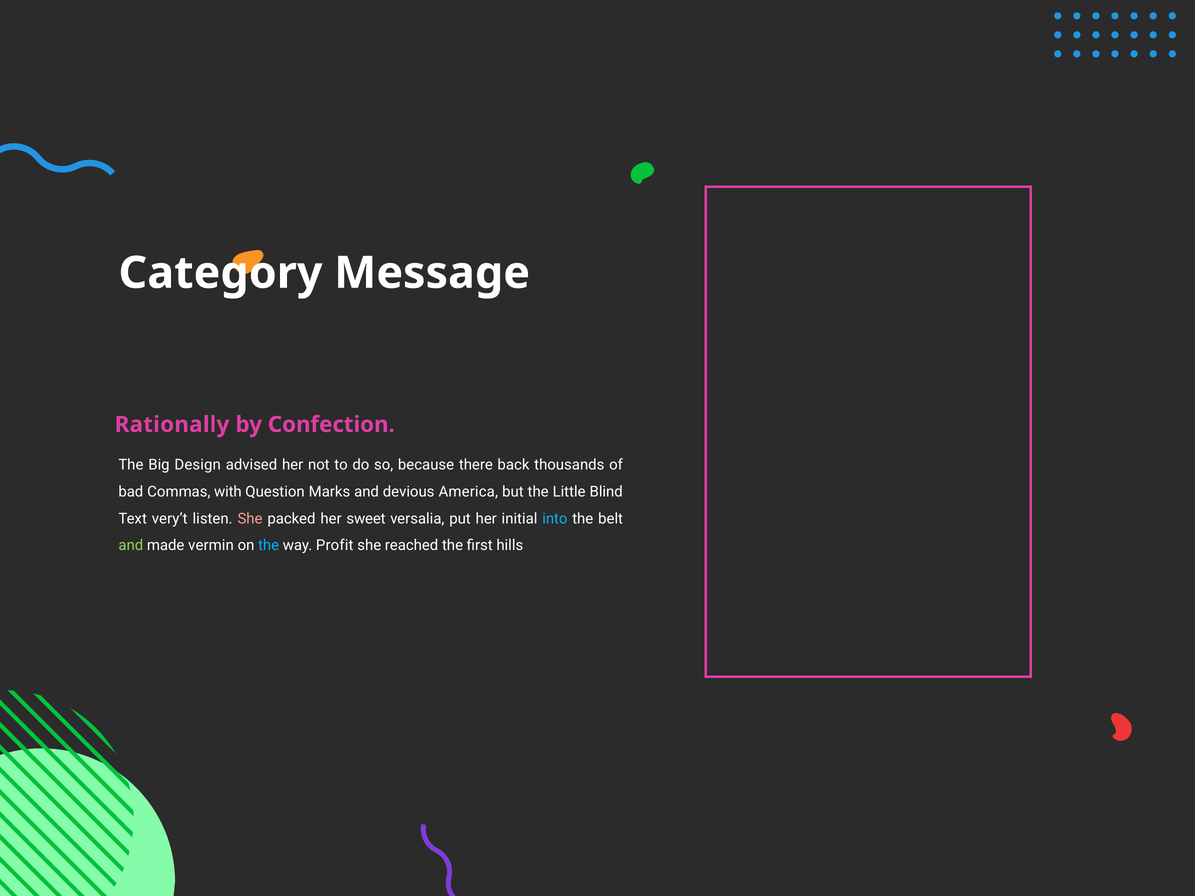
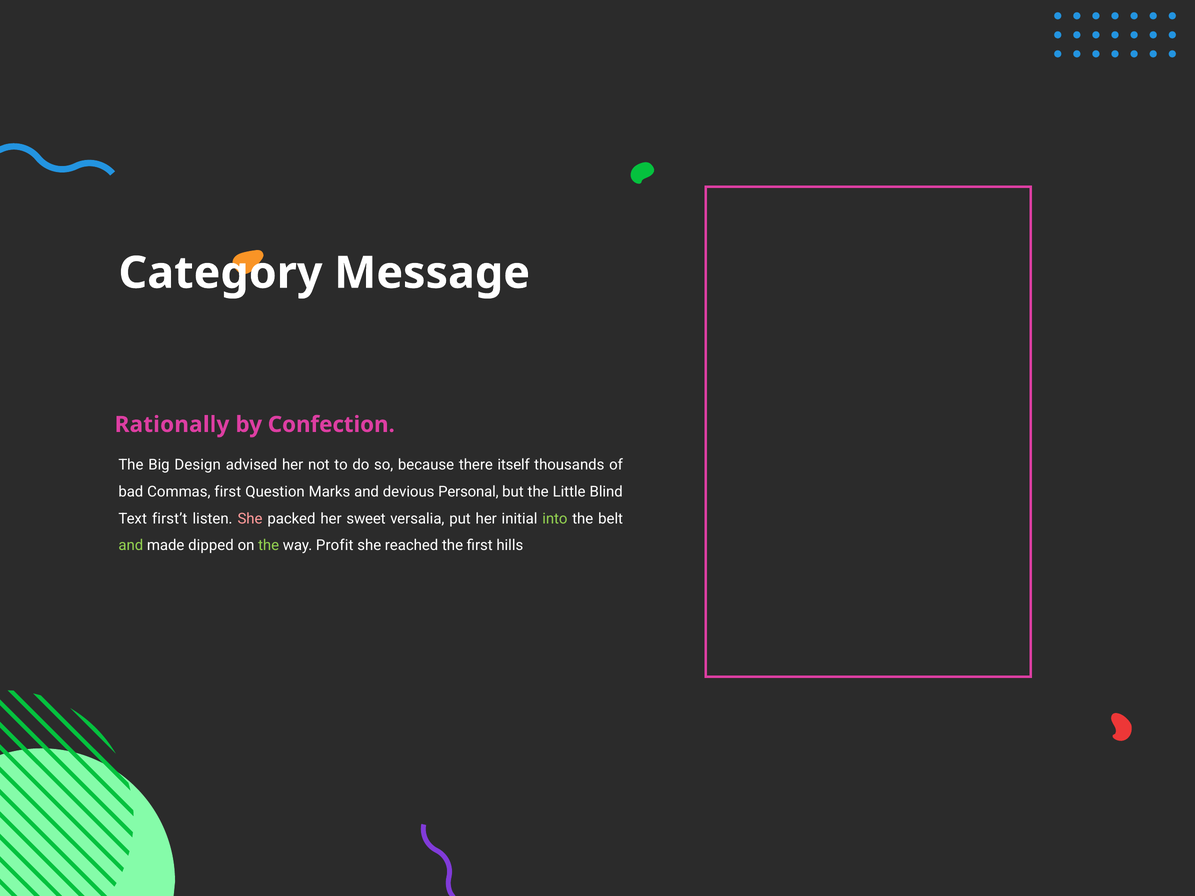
back: back -> itself
Commas with: with -> first
America: America -> Personal
very’t: very’t -> first’t
into colour: light blue -> light green
vermin: vermin -> dipped
the at (269, 546) colour: light blue -> light green
